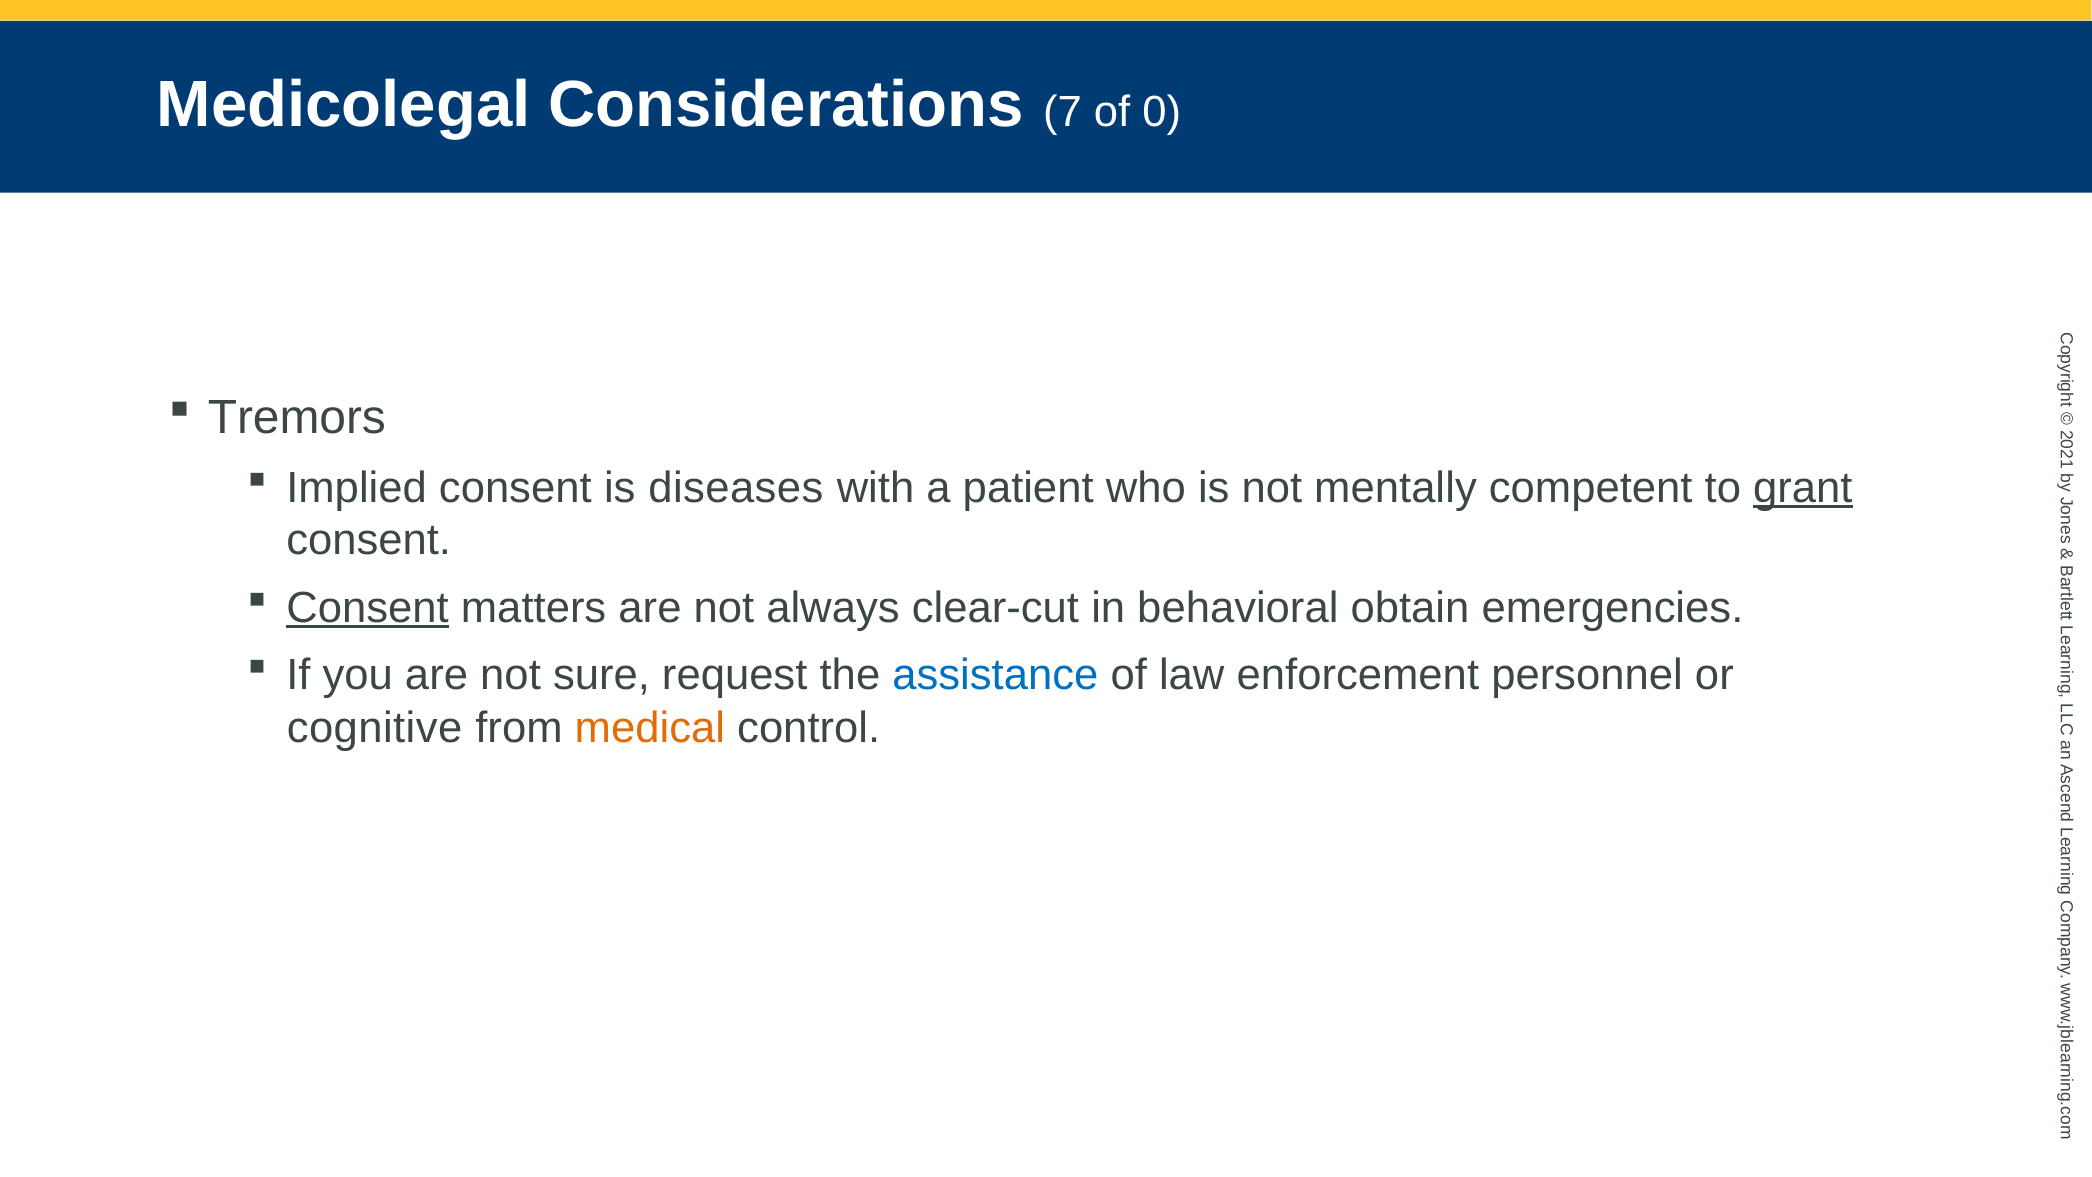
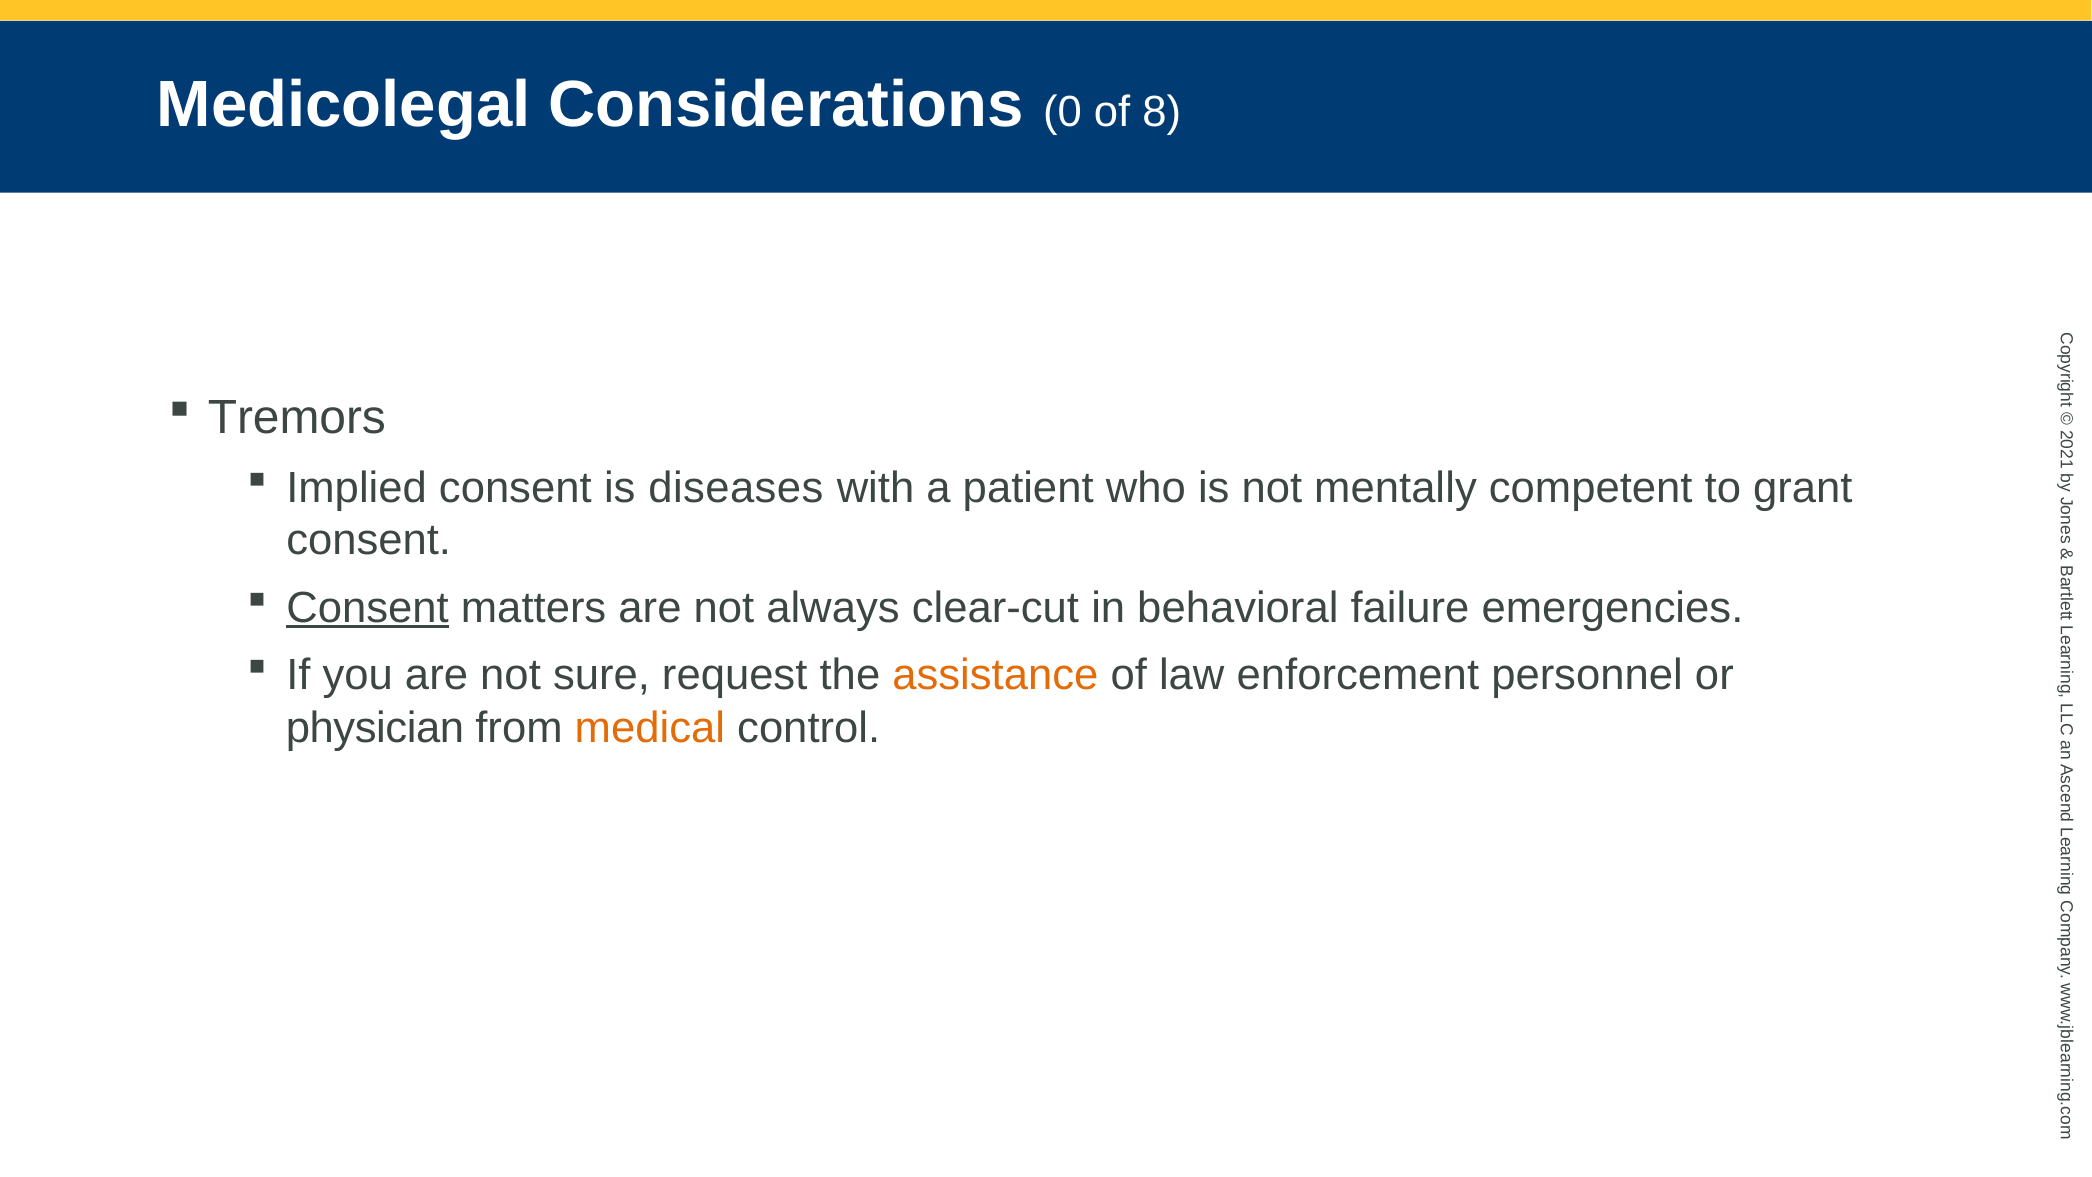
Considerations 7: 7 -> 0
of 0: 0 -> 8
grant underline: present -> none
obtain: obtain -> failure
assistance colour: blue -> orange
cognitive: cognitive -> physician
